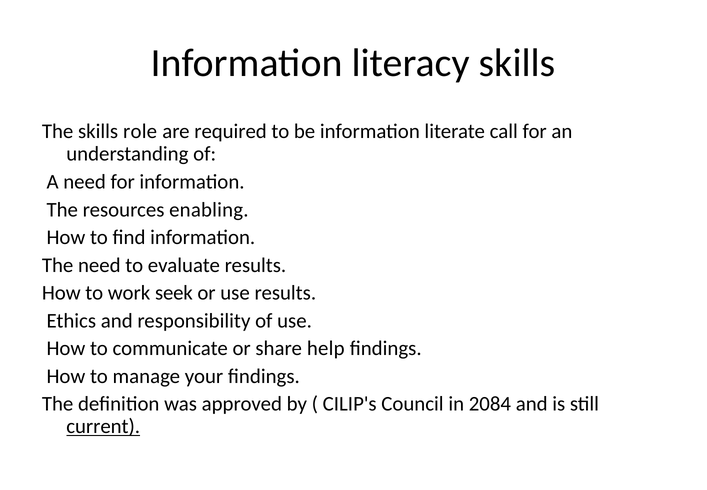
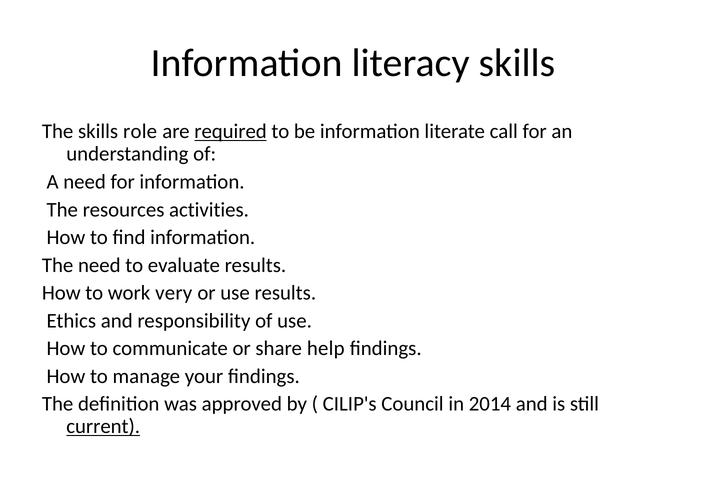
required underline: none -> present
enabling: enabling -> activities
seek: seek -> very
2084: 2084 -> 2014
